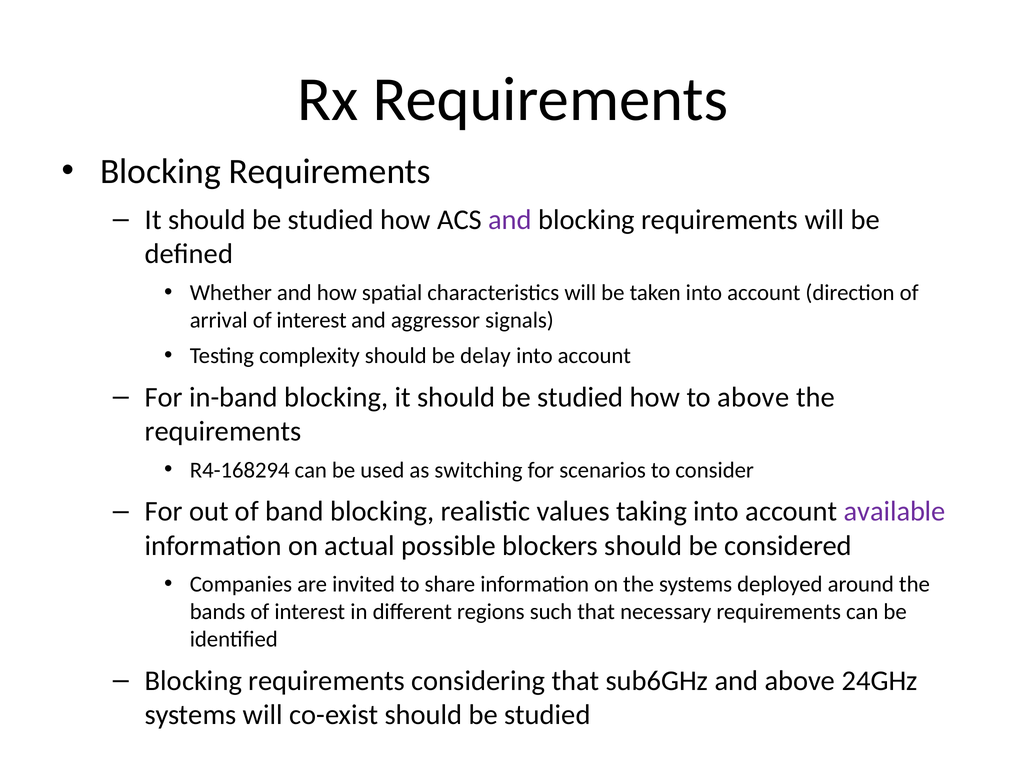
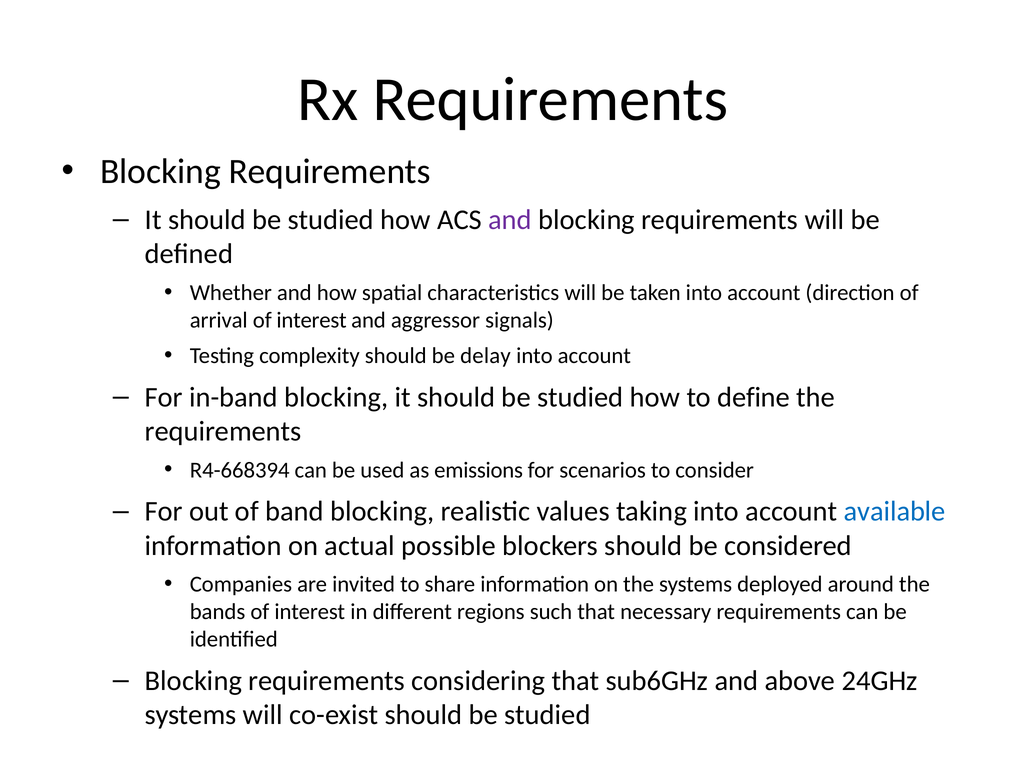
to above: above -> define
R4-168294: R4-168294 -> R4-668394
switching: switching -> emissions
available colour: purple -> blue
